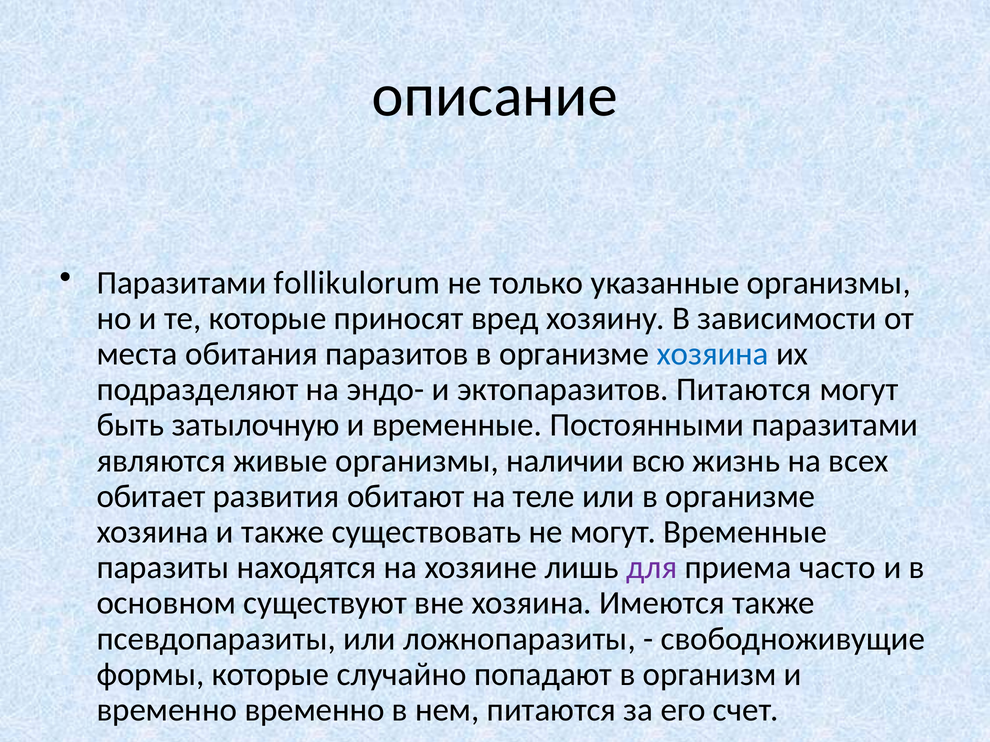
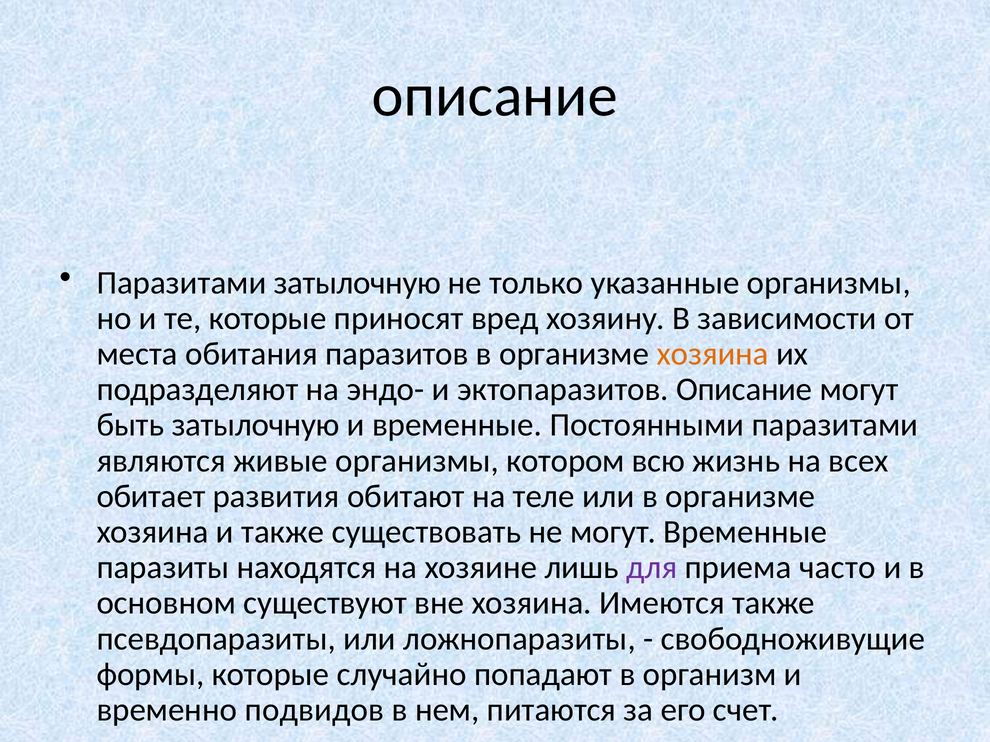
Паразитами follikulorum: follikulorum -> затылочную
хозяина at (713, 354) colour: blue -> orange
эктопаразитов Питаются: Питаются -> Описание
наличии: наличии -> котором
временно временно: временно -> подвидов
